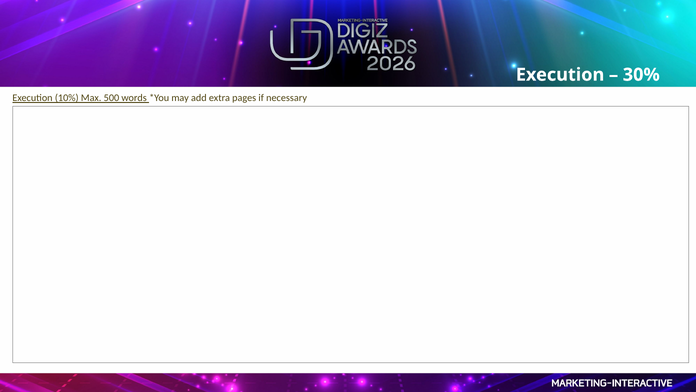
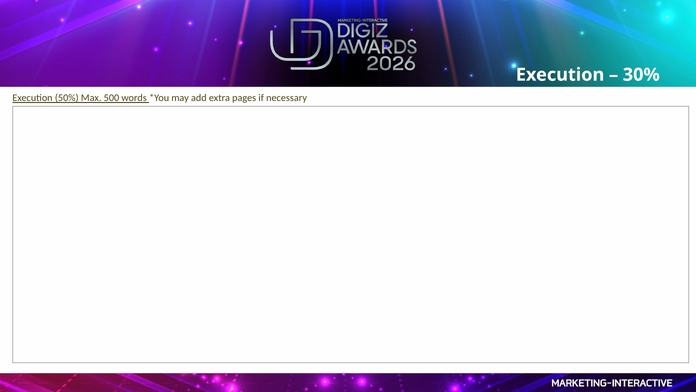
10%: 10% -> 50%
